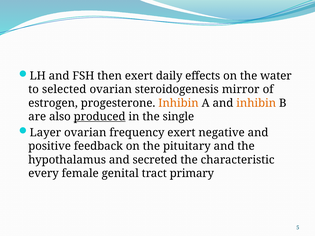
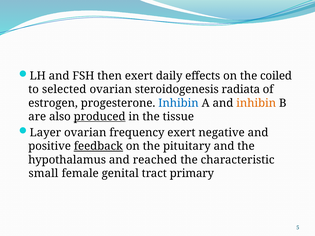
water: water -> coiled
mirror: mirror -> radiata
Inhibin at (178, 103) colour: orange -> blue
single: single -> tissue
feedback underline: none -> present
secreted: secreted -> reached
every: every -> small
